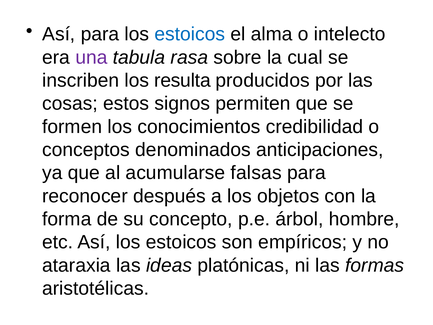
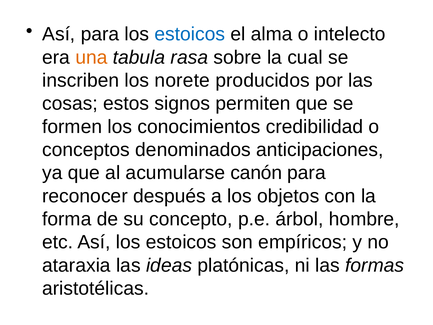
una colour: purple -> orange
resulta: resulta -> norete
falsas: falsas -> canón
